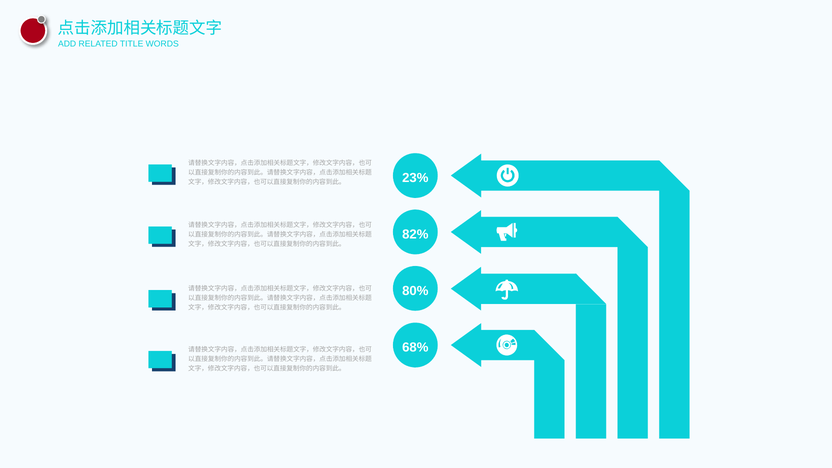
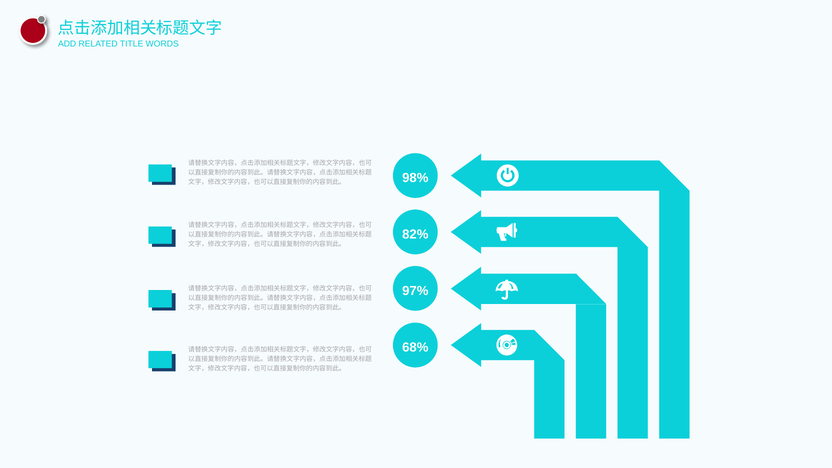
23%: 23% -> 98%
80%: 80% -> 97%
